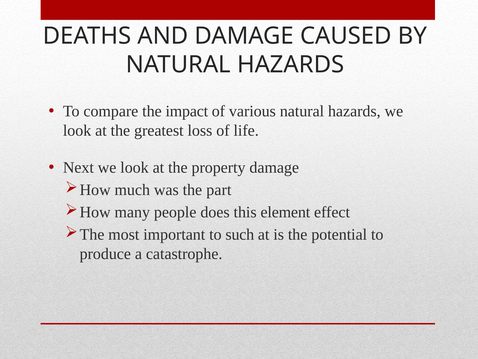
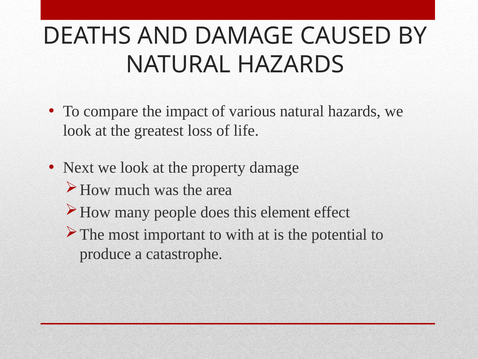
part: part -> area
such: such -> with
